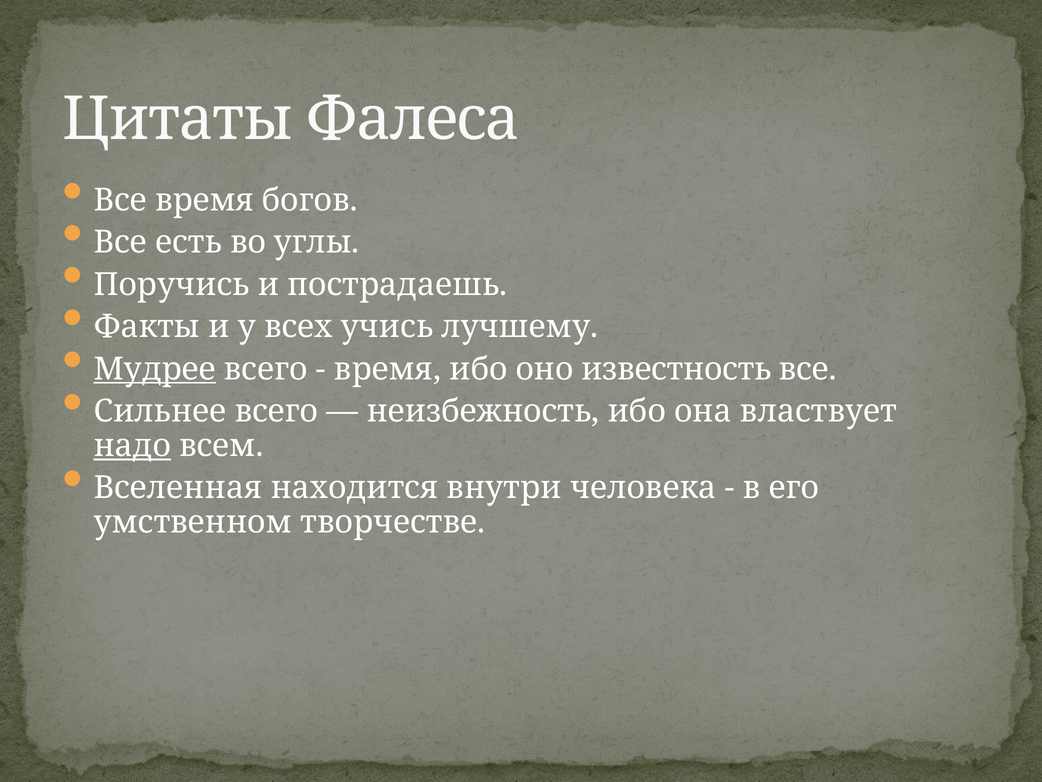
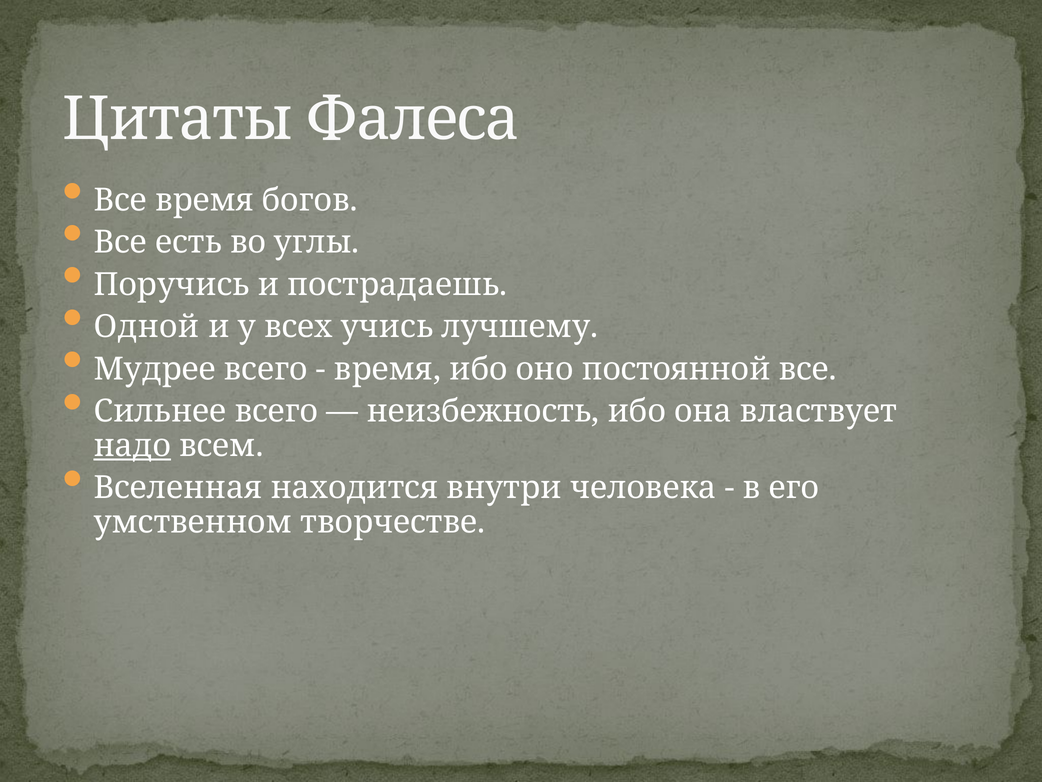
Факты: Факты -> Одной
Мудрее underline: present -> none
известность: известность -> постоянной
